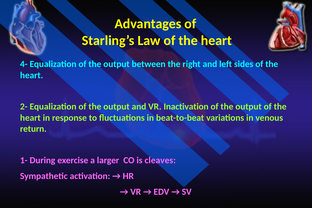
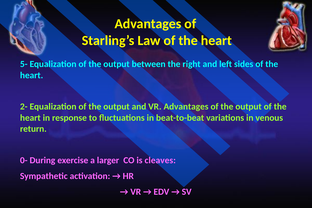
4-: 4- -> 5-
VR Inactivation: Inactivation -> Advantages
1-: 1- -> 0-
